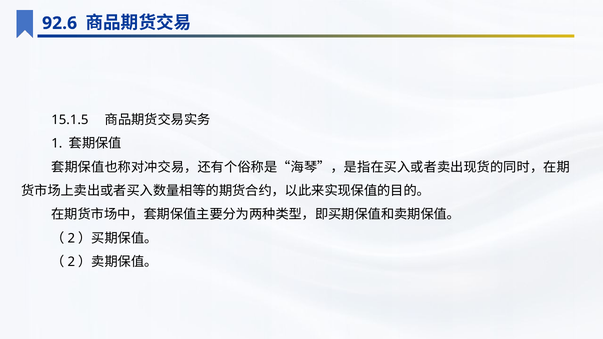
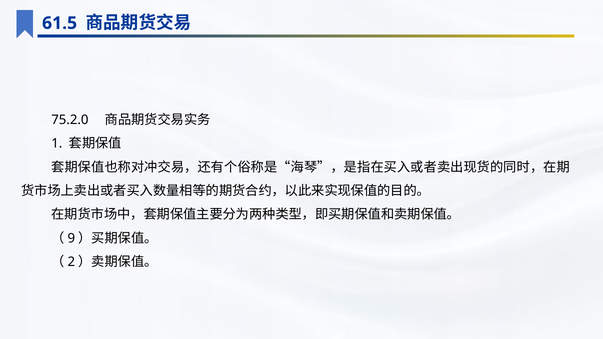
92.6: 92.6 -> 61.5
15.1.5: 15.1.5 -> 75.2.0
2 at (71, 238): 2 -> 9
